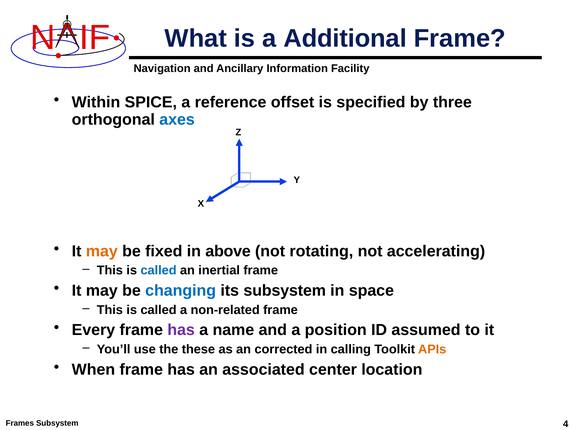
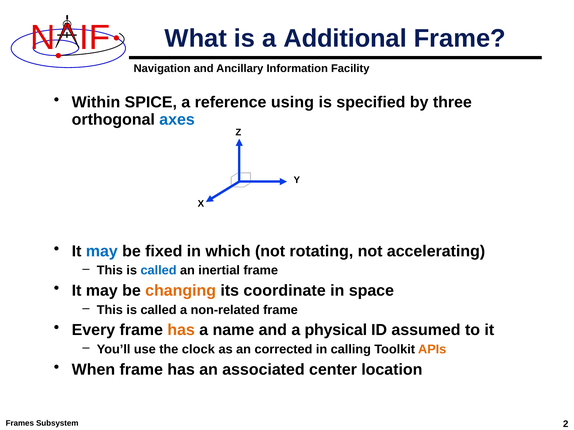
offset: offset -> using
may at (102, 252) colour: orange -> blue
above: above -> which
changing colour: blue -> orange
its subsystem: subsystem -> coordinate
has at (181, 331) colour: purple -> orange
position: position -> physical
these: these -> clock
4: 4 -> 2
